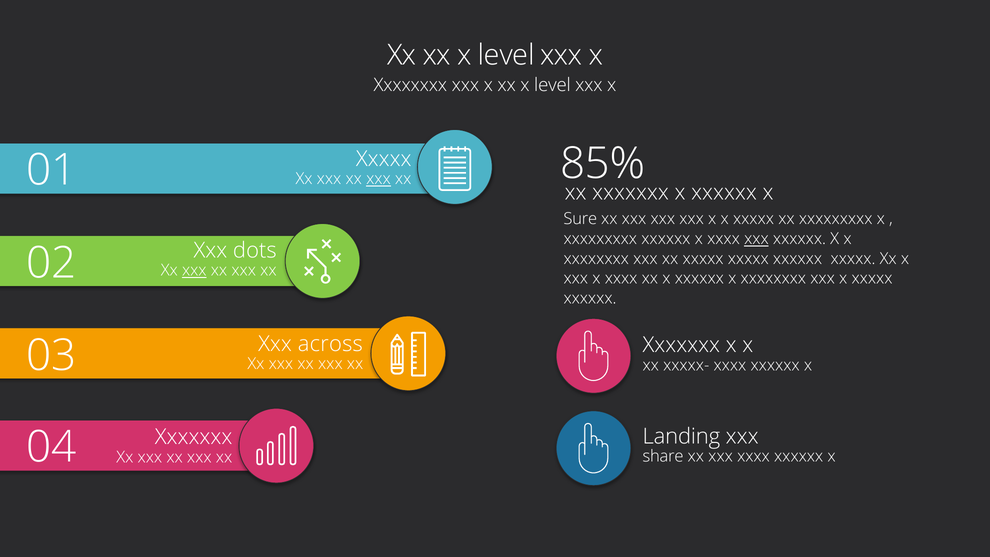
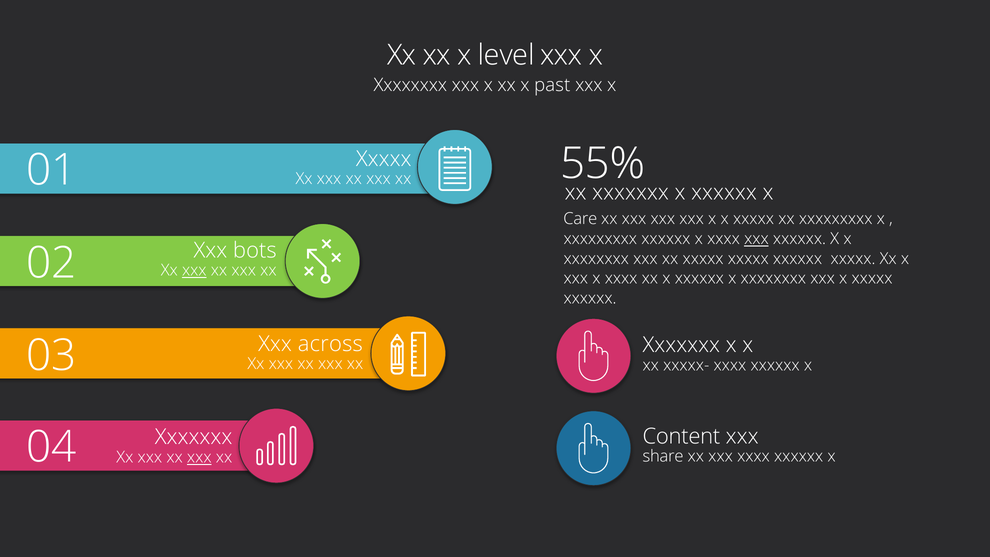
x xx x level: level -> past
85%: 85% -> 55%
xxx at (378, 179) underline: present -> none
Sure: Sure -> Care
dots: dots -> bots
Landing: Landing -> Content
xxx at (199, 457) underline: none -> present
